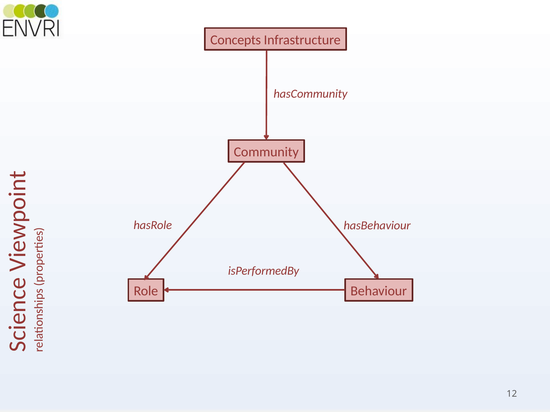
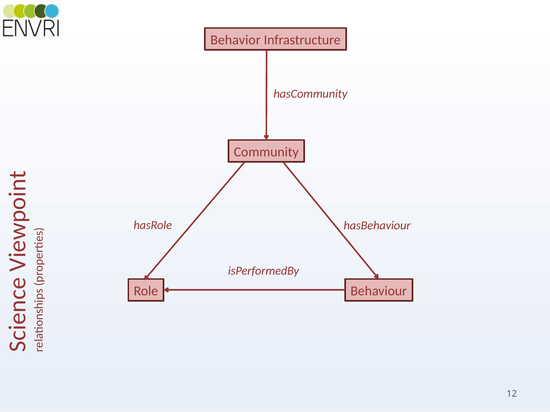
Concepts: Concepts -> Behavior
